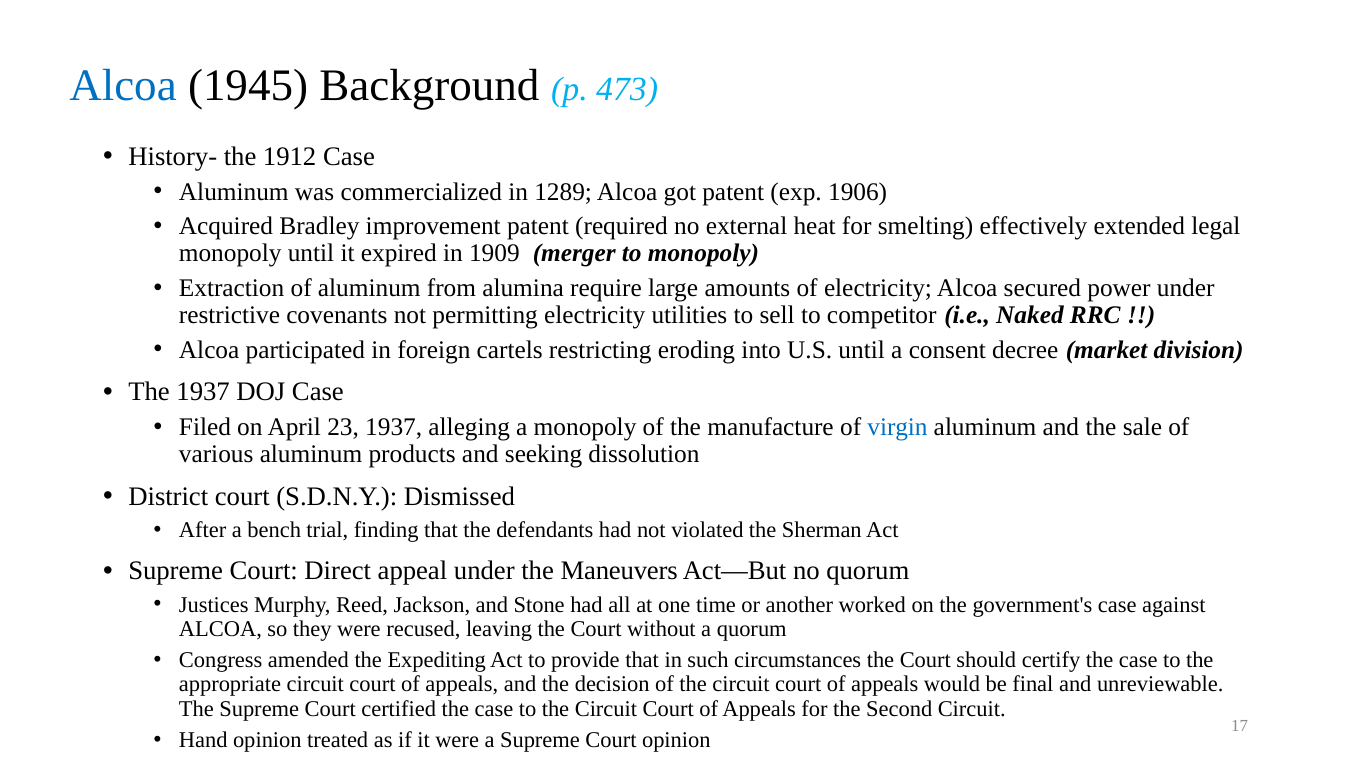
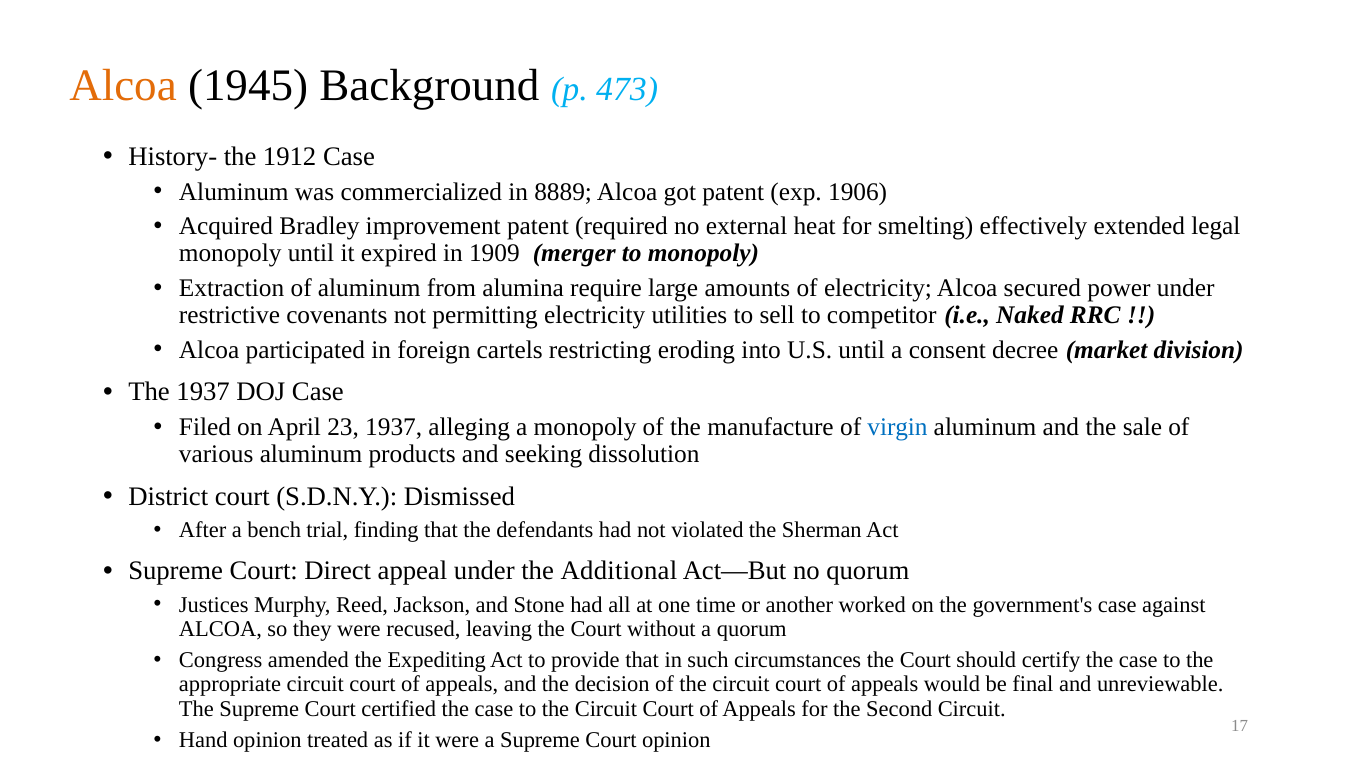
Alcoa at (123, 86) colour: blue -> orange
1289: 1289 -> 8889
Maneuvers: Maneuvers -> Additional
